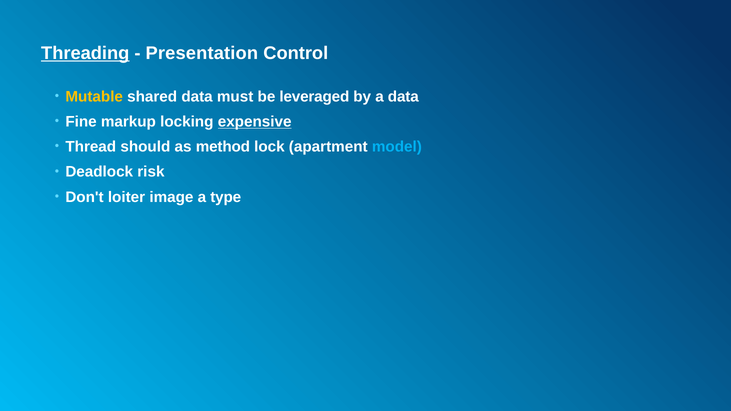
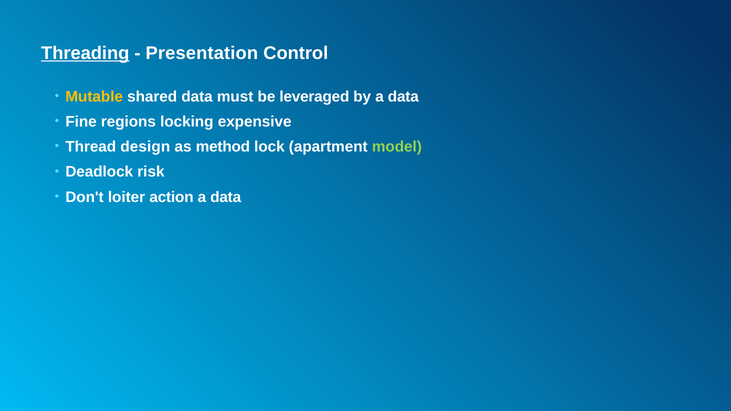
markup: markup -> regions
expensive underline: present -> none
should: should -> design
model colour: light blue -> light green
image: image -> action
type at (226, 197): type -> data
